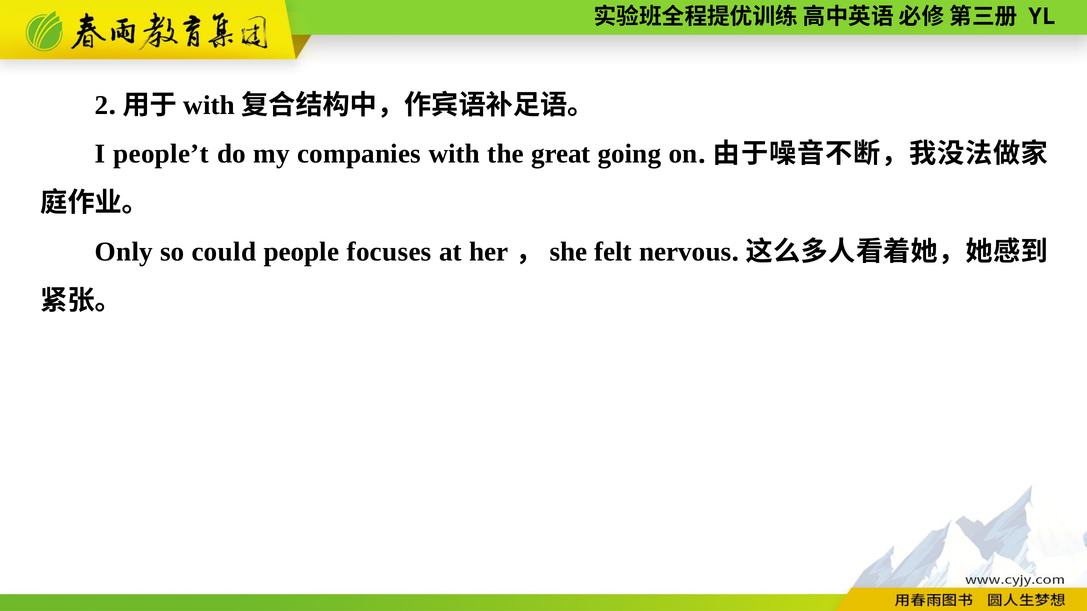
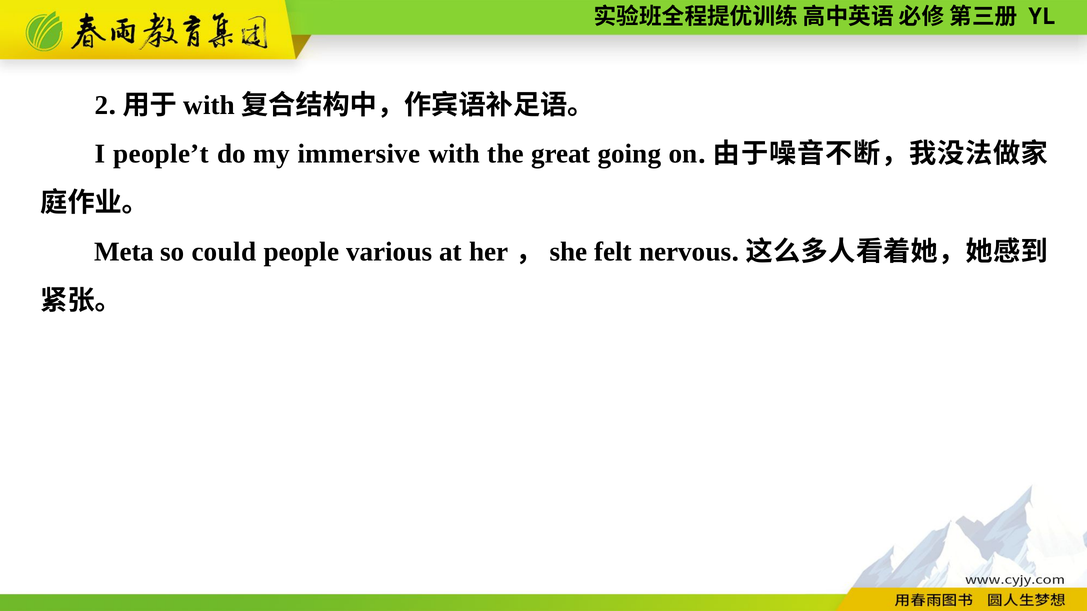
companies: companies -> immersive
Only: Only -> Meta
focuses: focuses -> various
